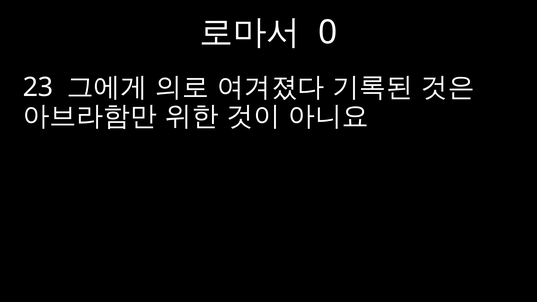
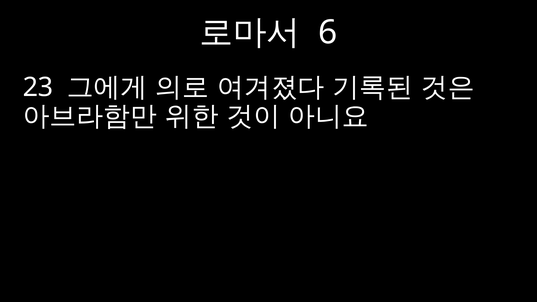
0: 0 -> 6
